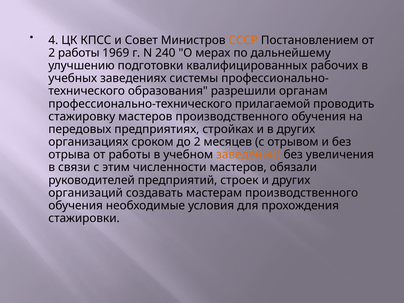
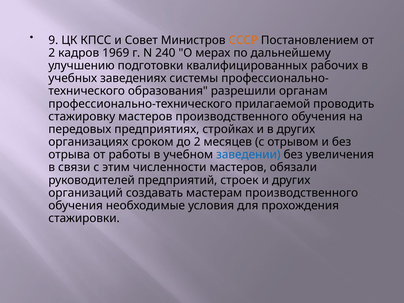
4: 4 -> 9
2 работы: работы -> кадров
заведении colour: orange -> blue
